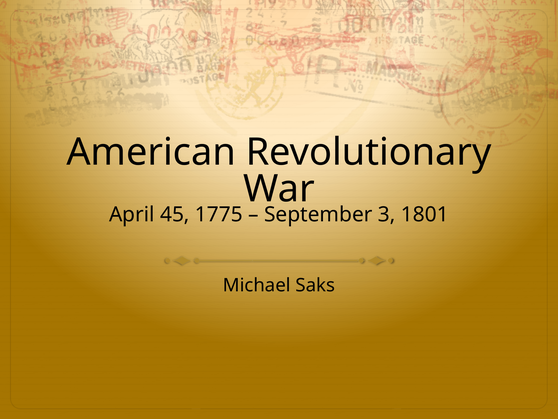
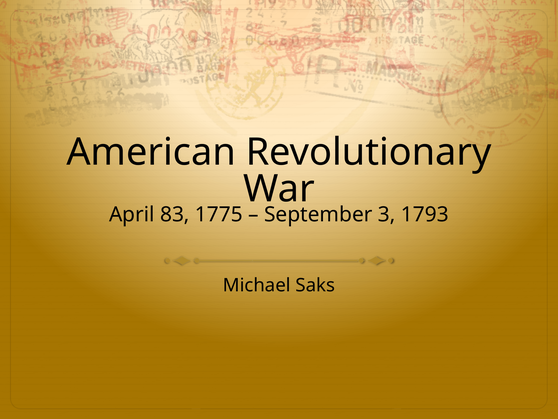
45: 45 -> 83
1801: 1801 -> 1793
